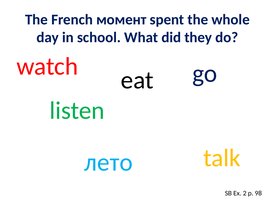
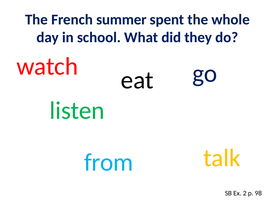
момент: момент -> summer
лето: лето -> from
